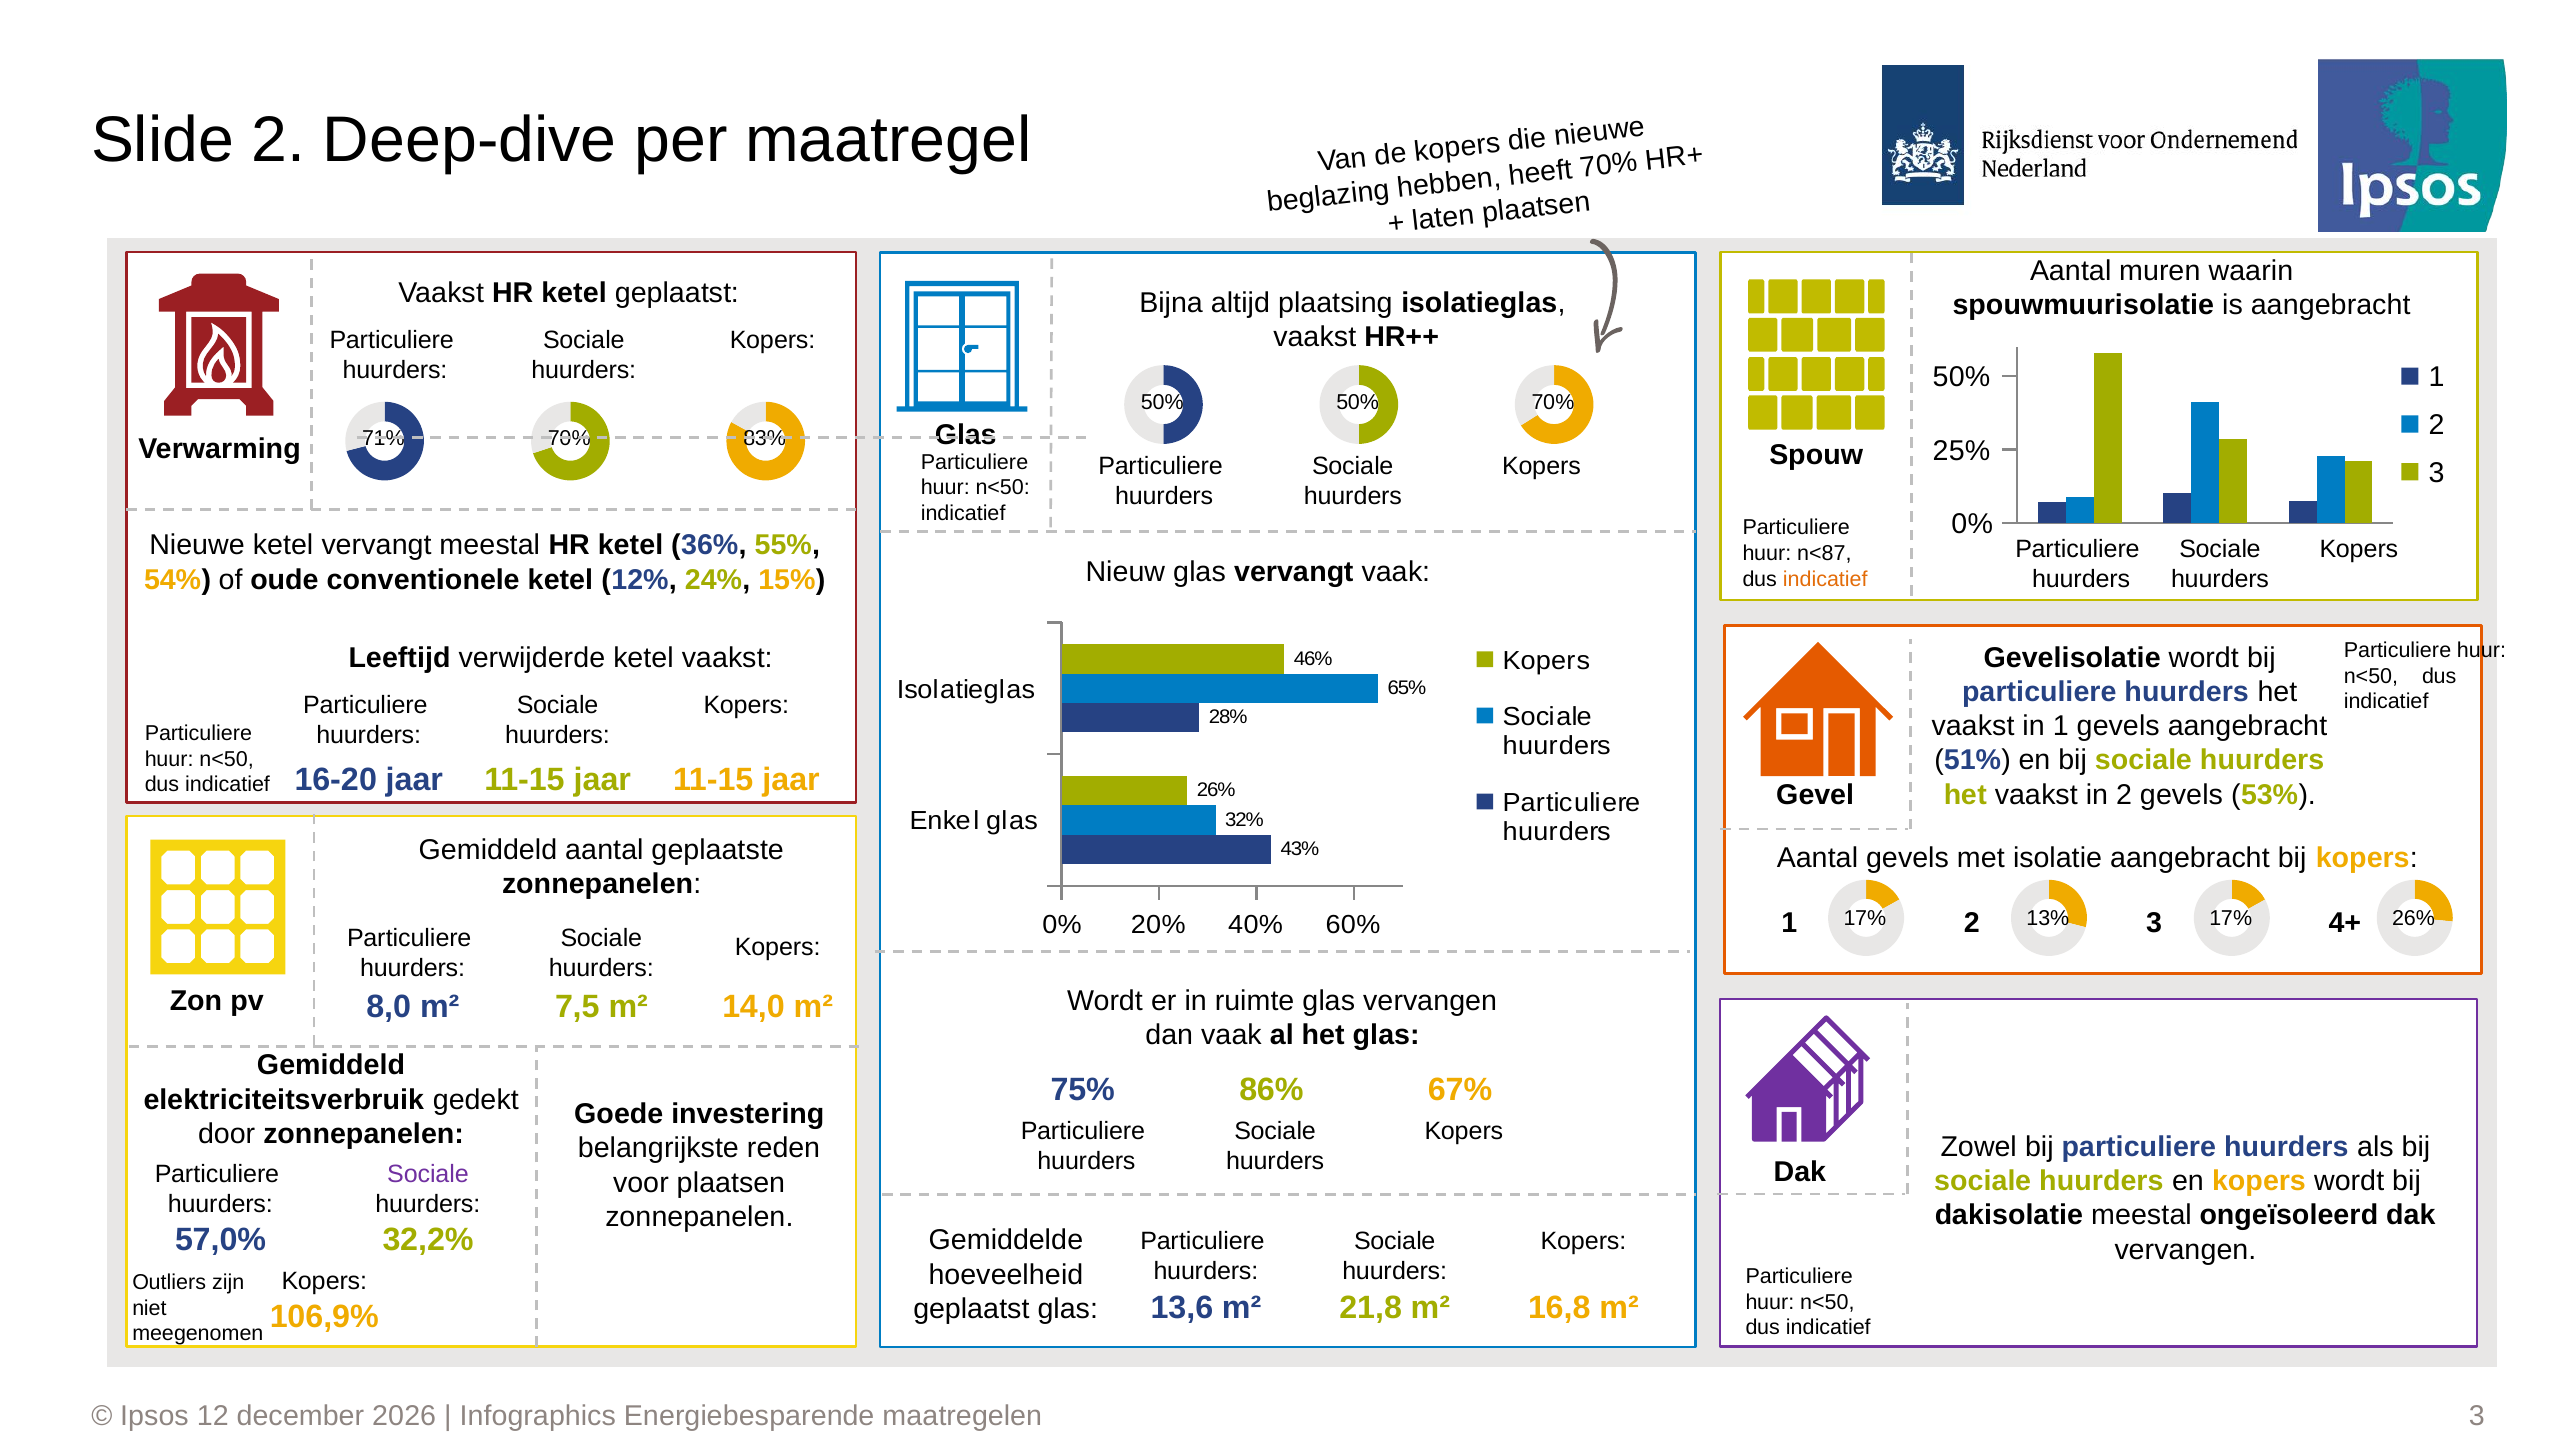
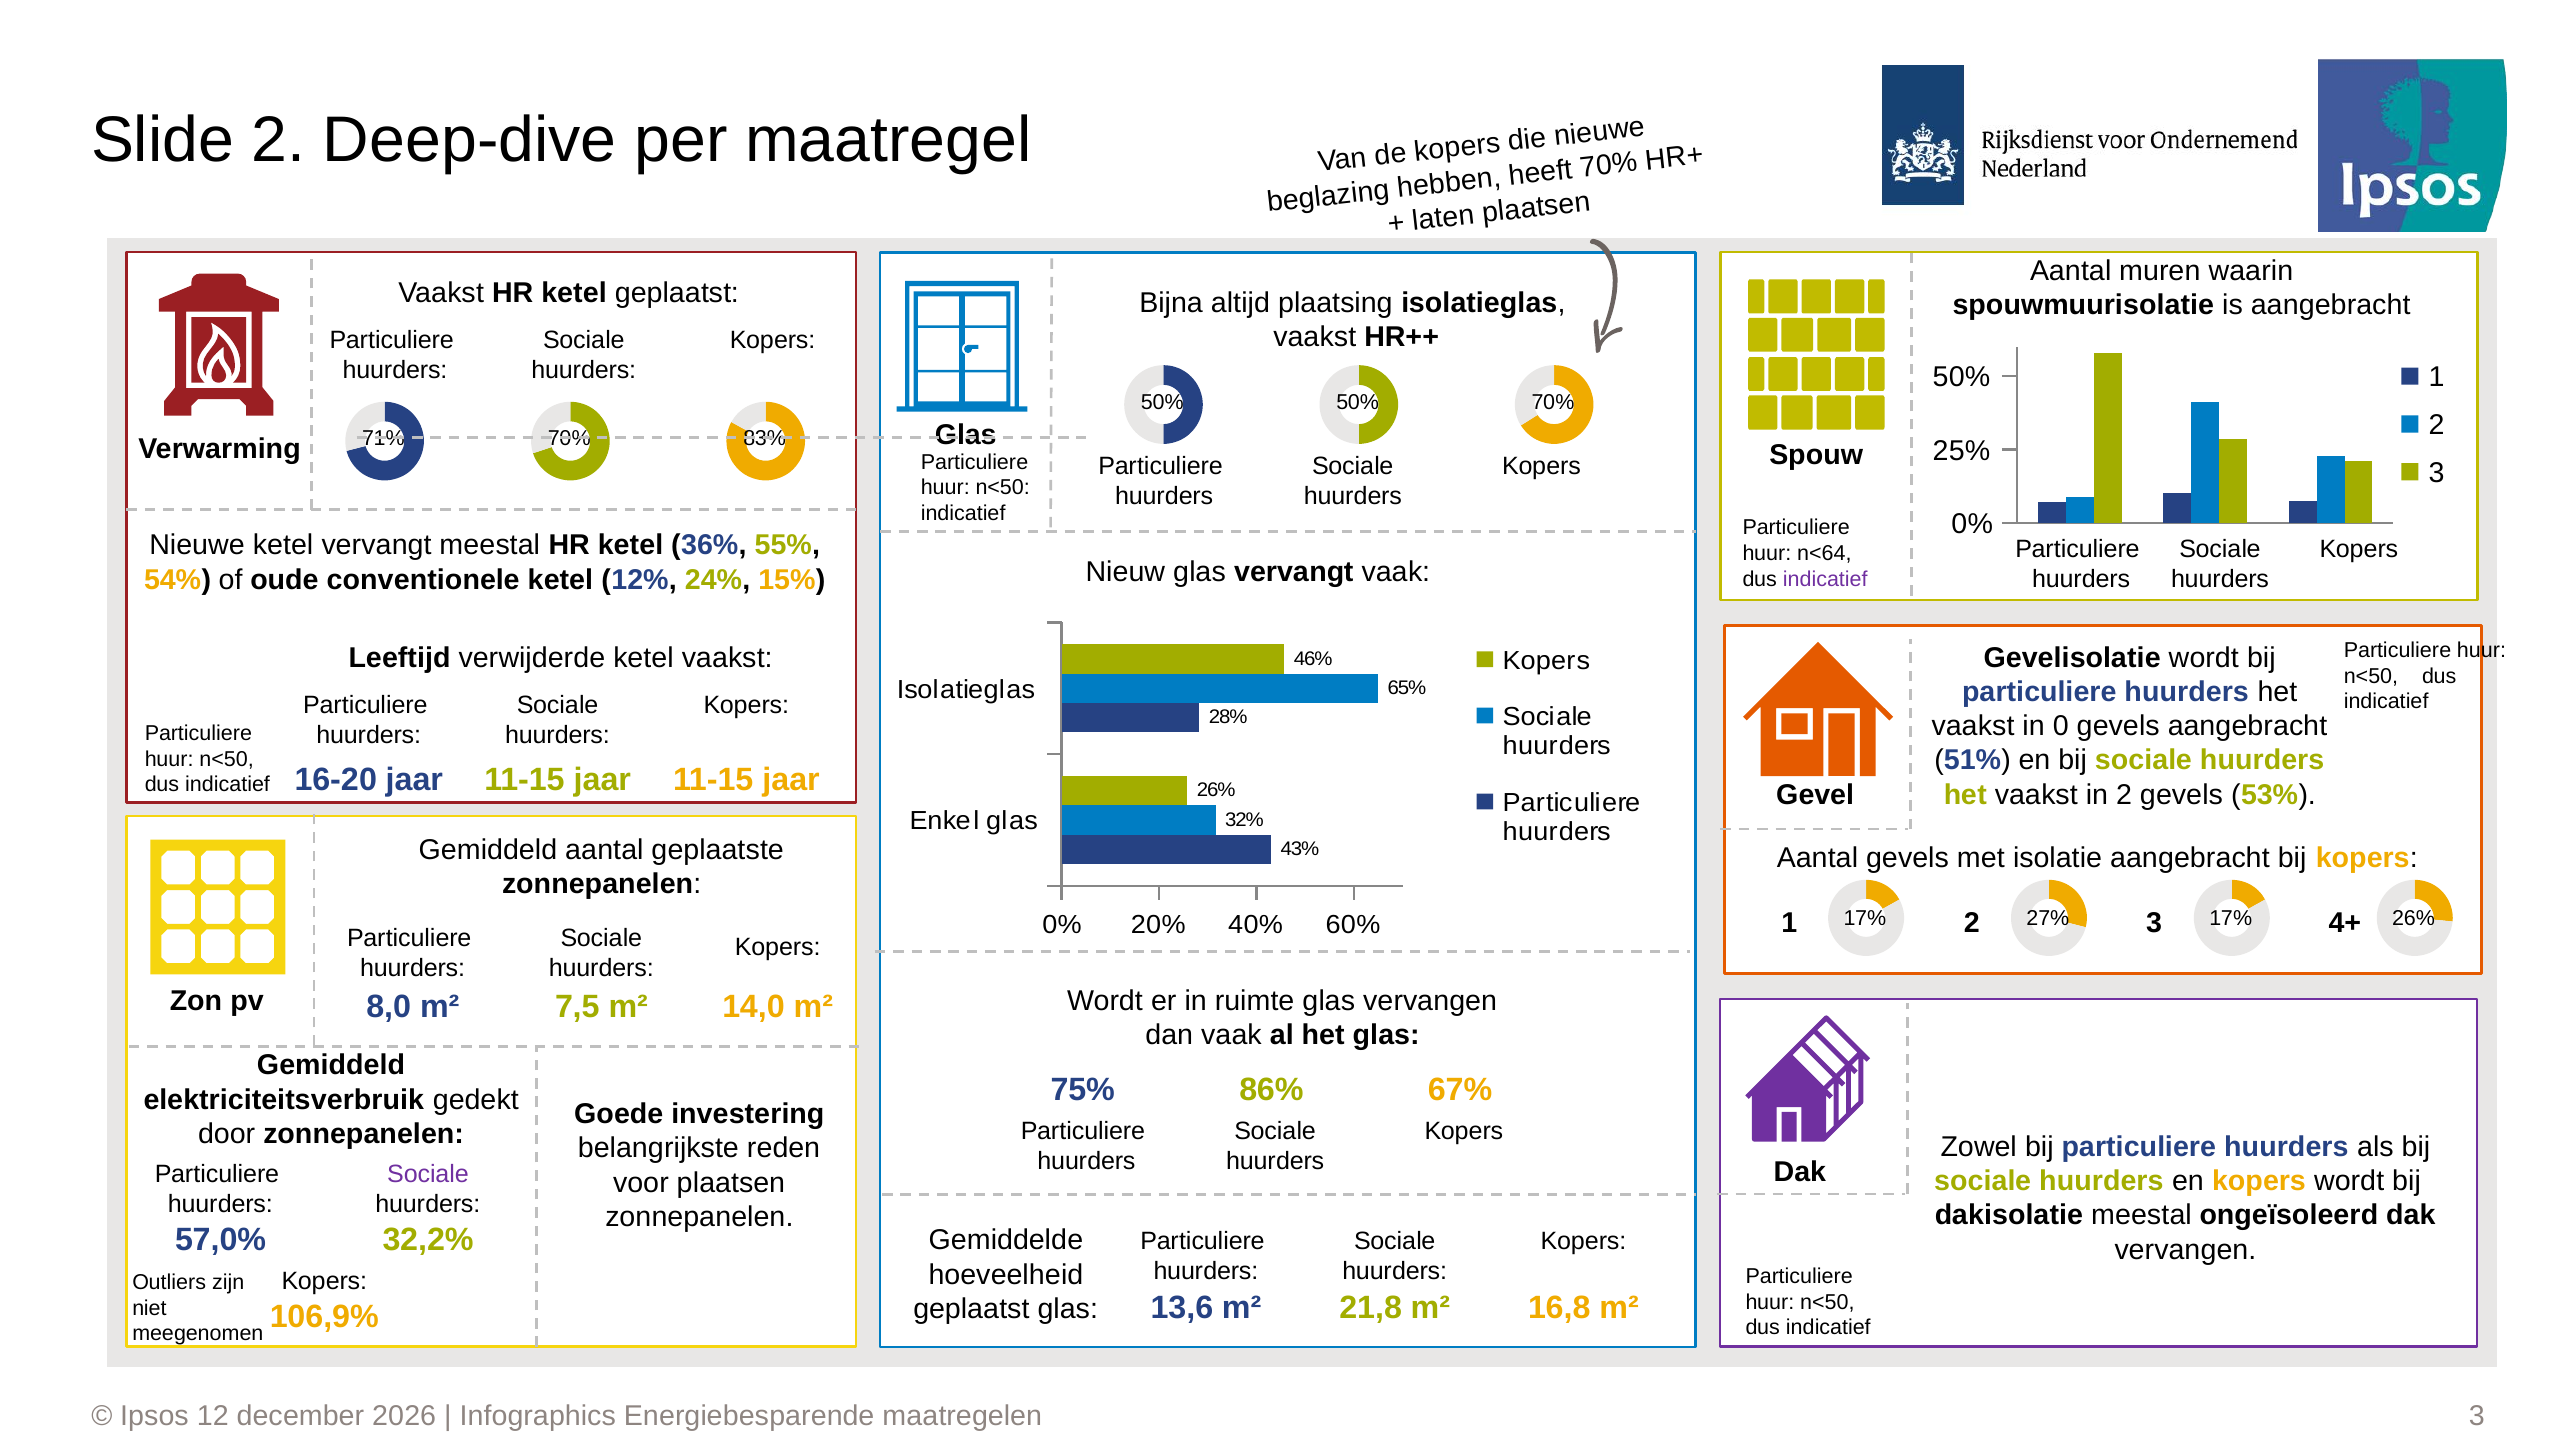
n<87: n<87 -> n<64
indicatief at (1825, 579) colour: orange -> purple
in 1: 1 -> 0
13%: 13% -> 27%
